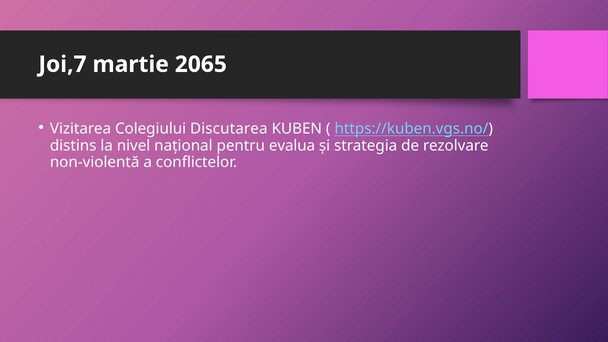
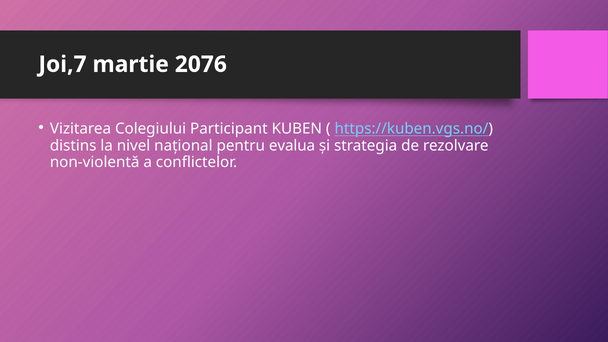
2065: 2065 -> 2076
Discutarea: Discutarea -> Participant
